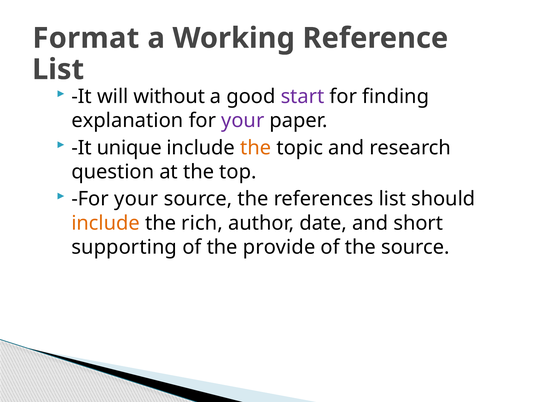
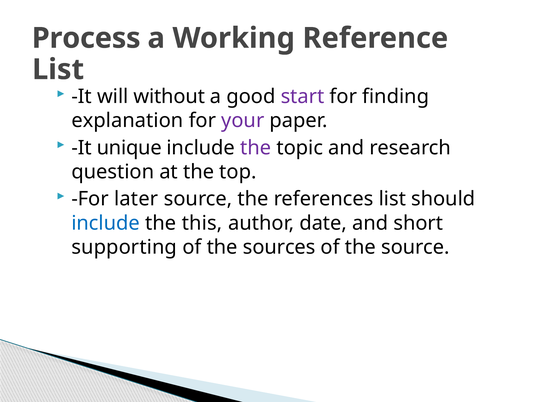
Format: Format -> Process
the at (256, 148) colour: orange -> purple
your at (136, 199): your -> later
include at (106, 223) colour: orange -> blue
rich: rich -> this
provide: provide -> sources
